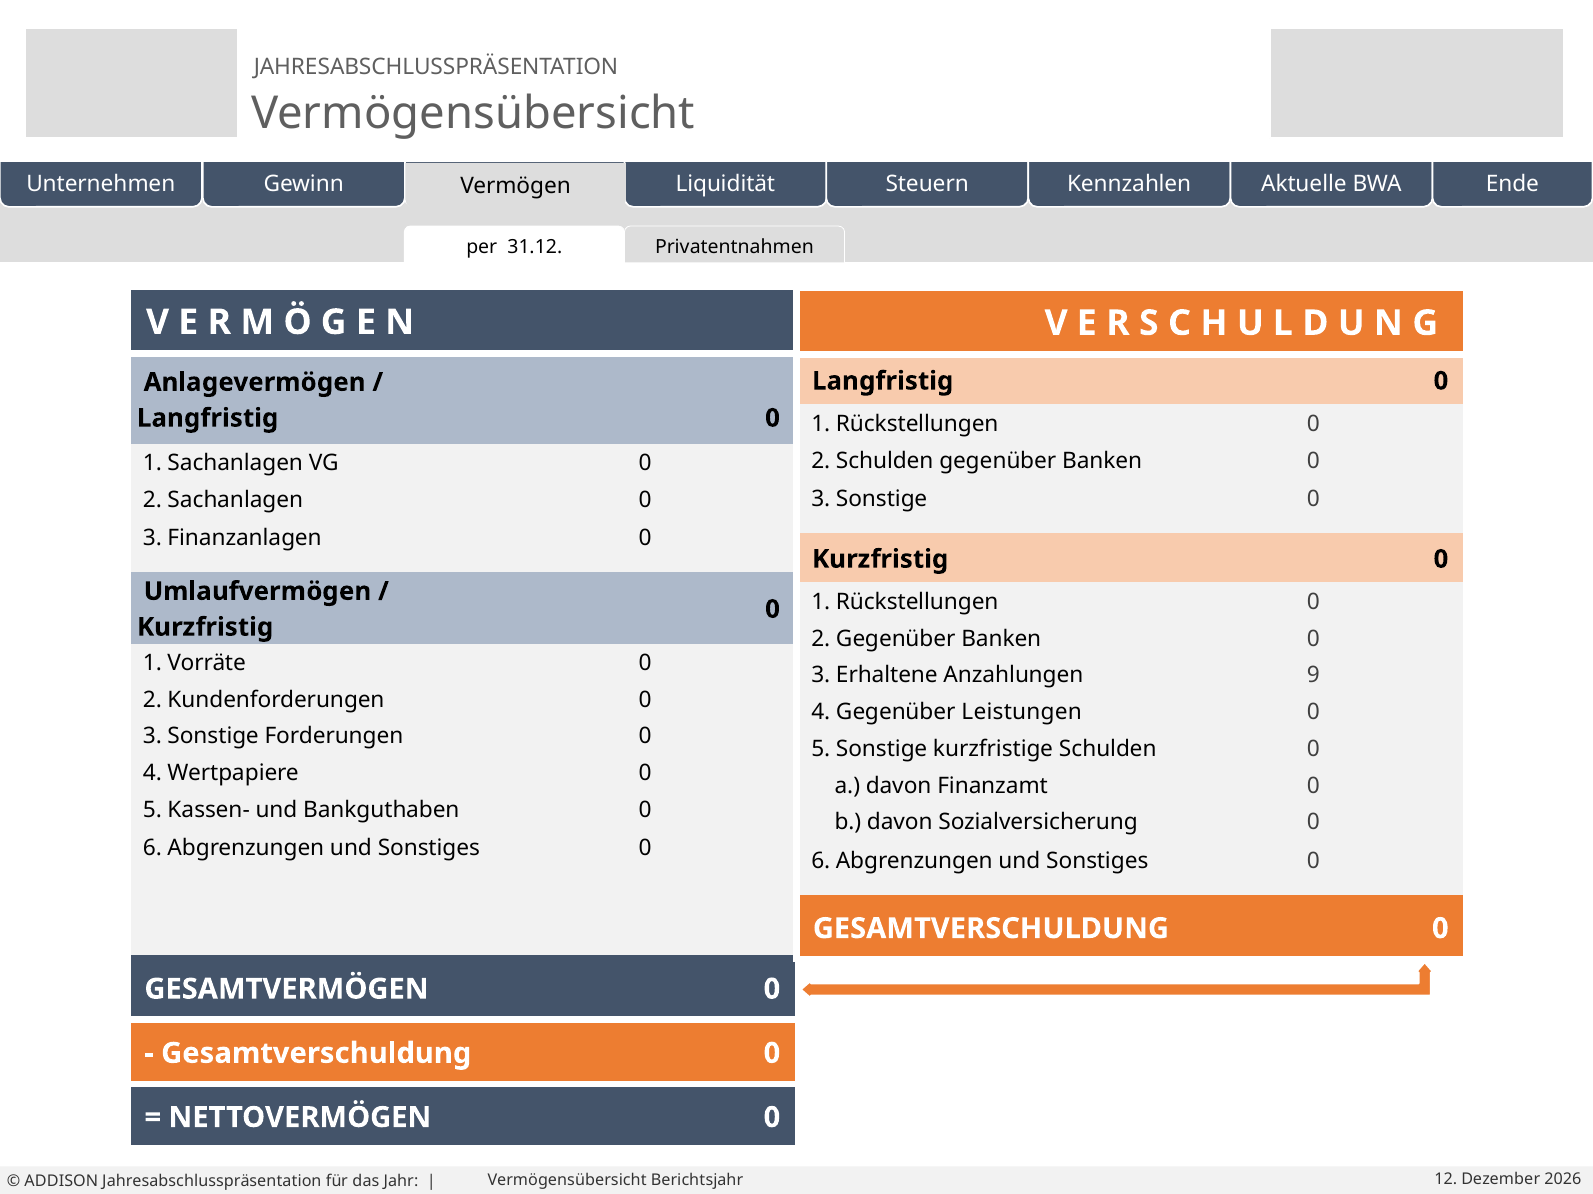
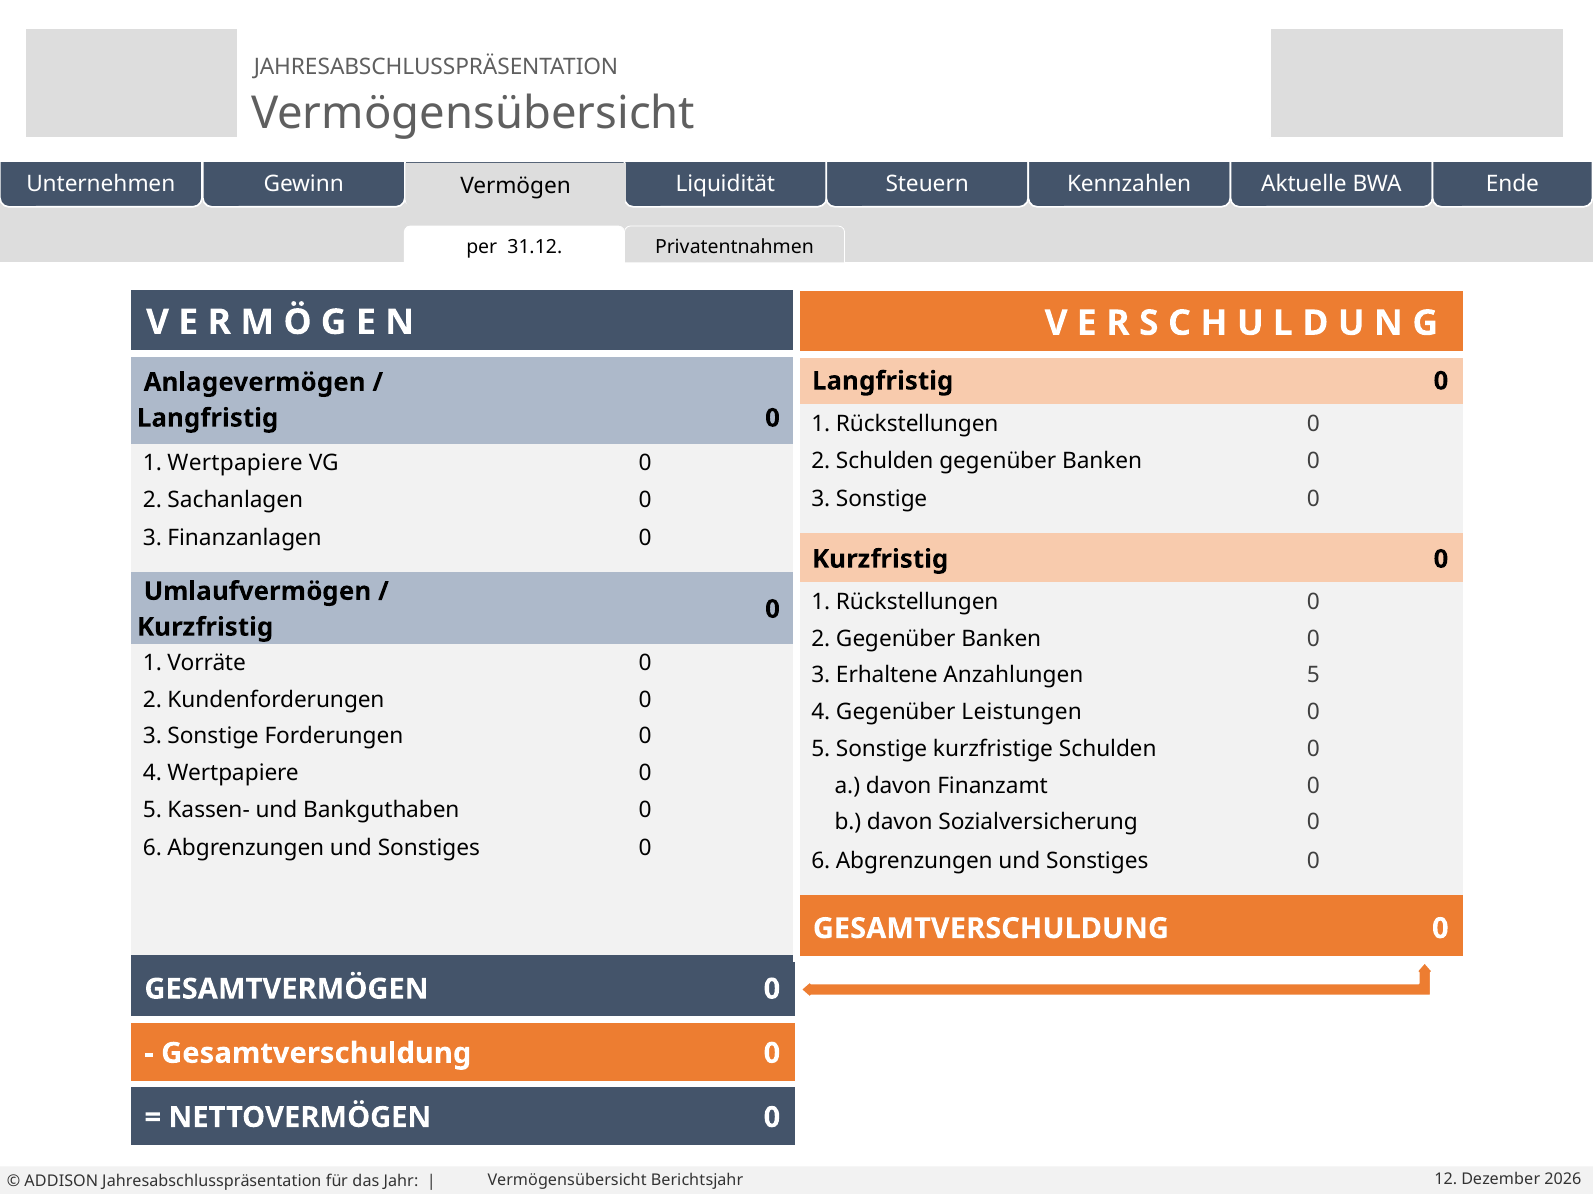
1 Sachanlagen: Sachanlagen -> Wertpapiere
Anzahlungen 9: 9 -> 5
